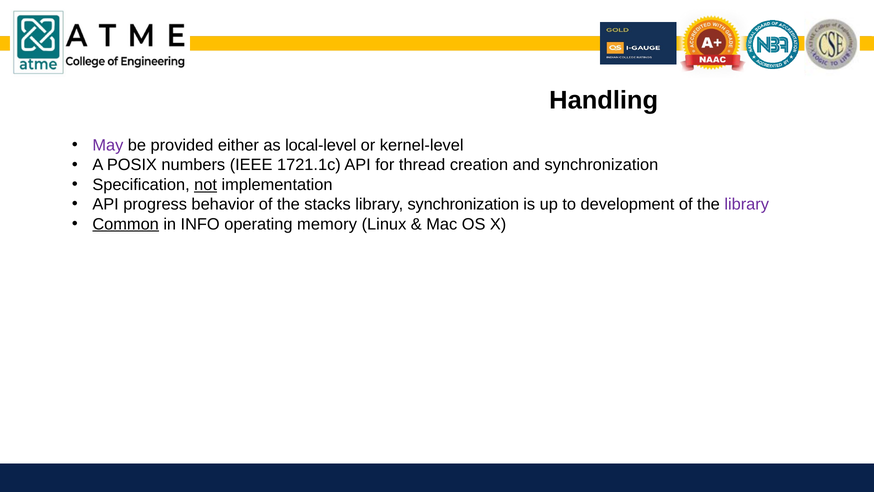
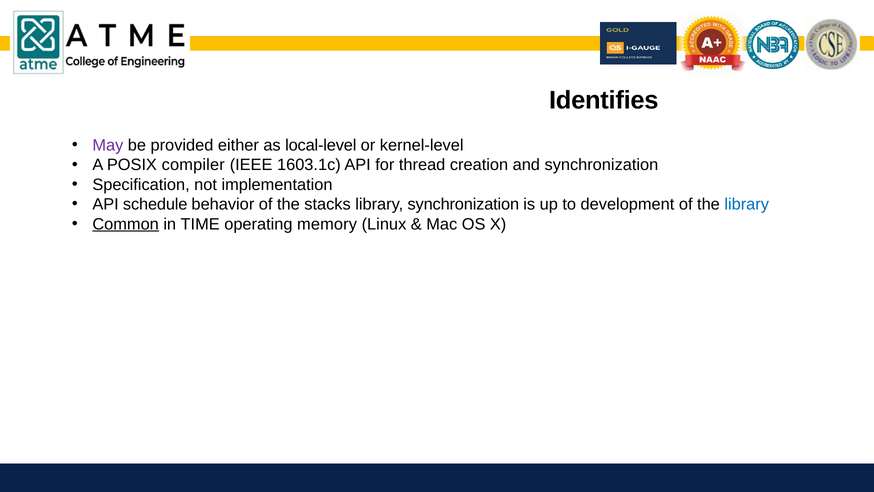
Handling: Handling -> Identifies
numbers: numbers -> compiler
1721.1c: 1721.1c -> 1603.1c
not underline: present -> none
progress: progress -> schedule
library at (747, 204) colour: purple -> blue
INFO: INFO -> TIME
